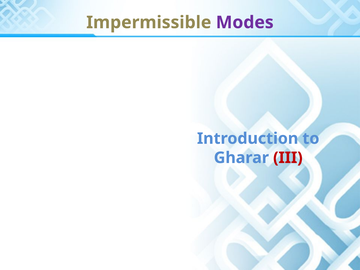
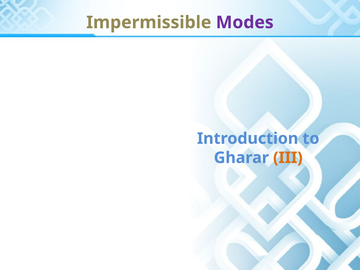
III colour: red -> orange
